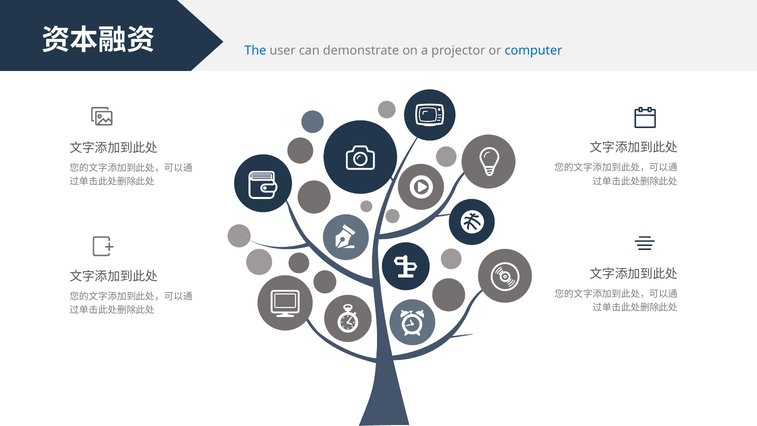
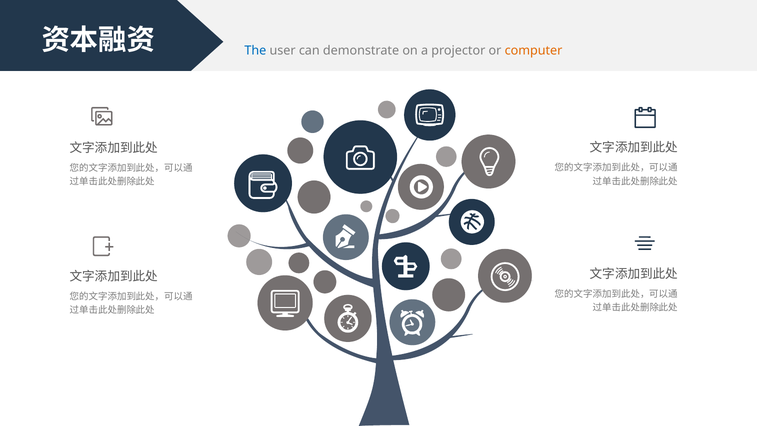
computer colour: blue -> orange
